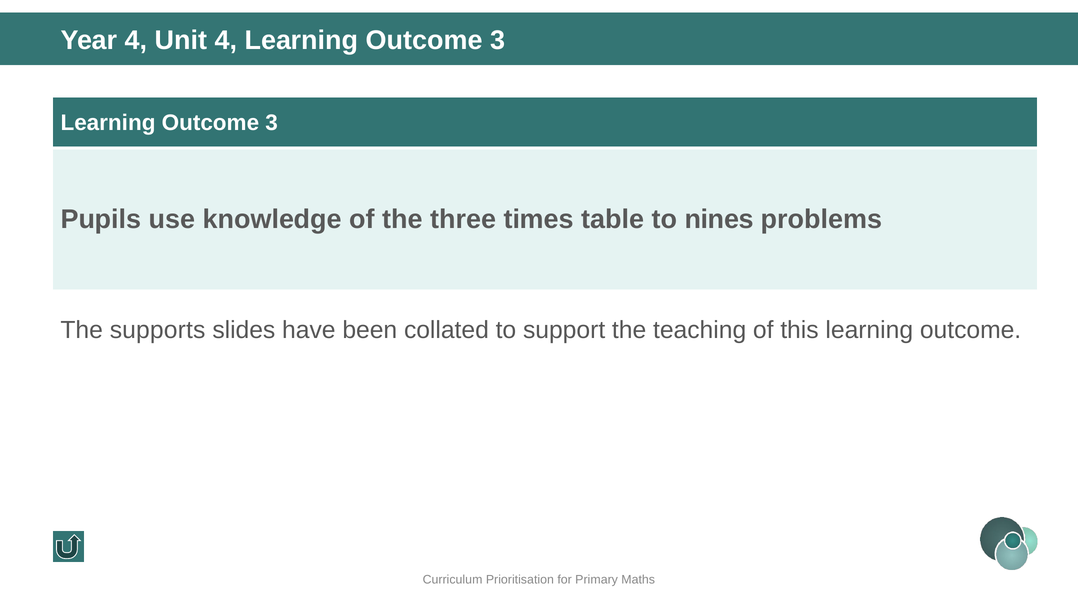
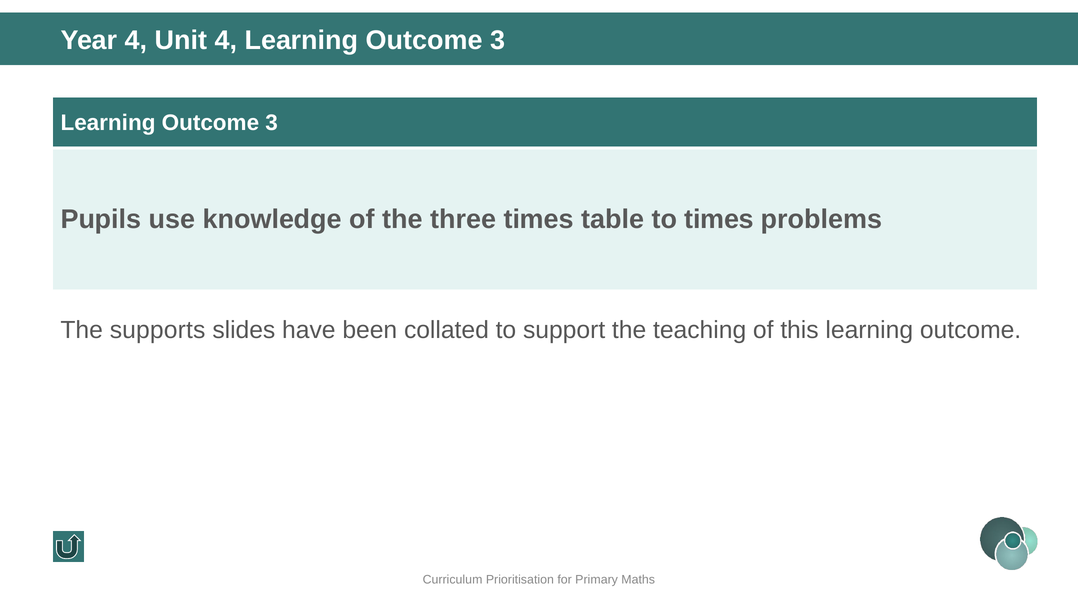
to nines: nines -> times
